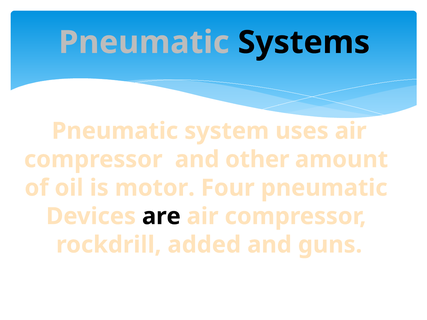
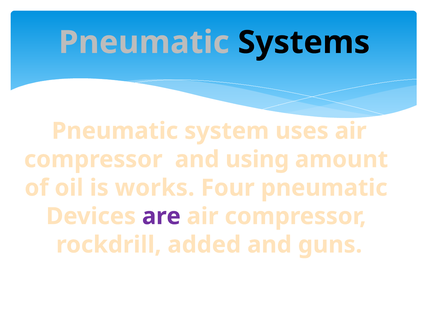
other: other -> using
motor: motor -> works
are colour: black -> purple
